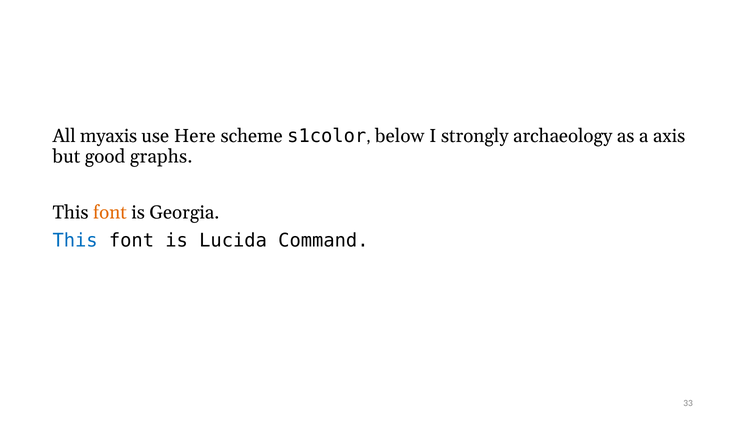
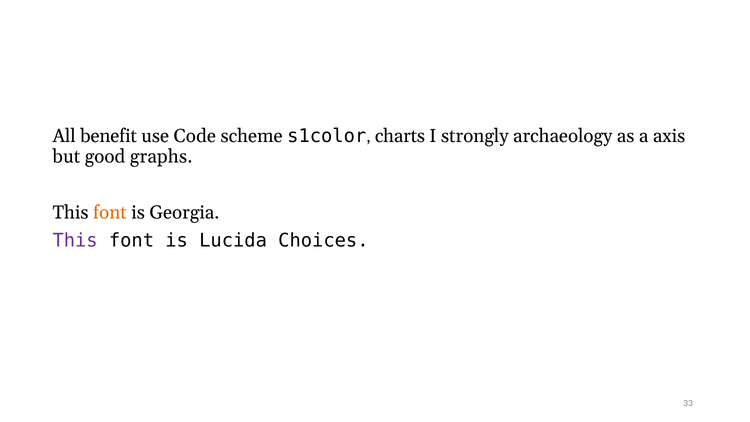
myaxis: myaxis -> benefit
Here: Here -> Code
below: below -> charts
This at (75, 241) colour: blue -> purple
Command: Command -> Choices
